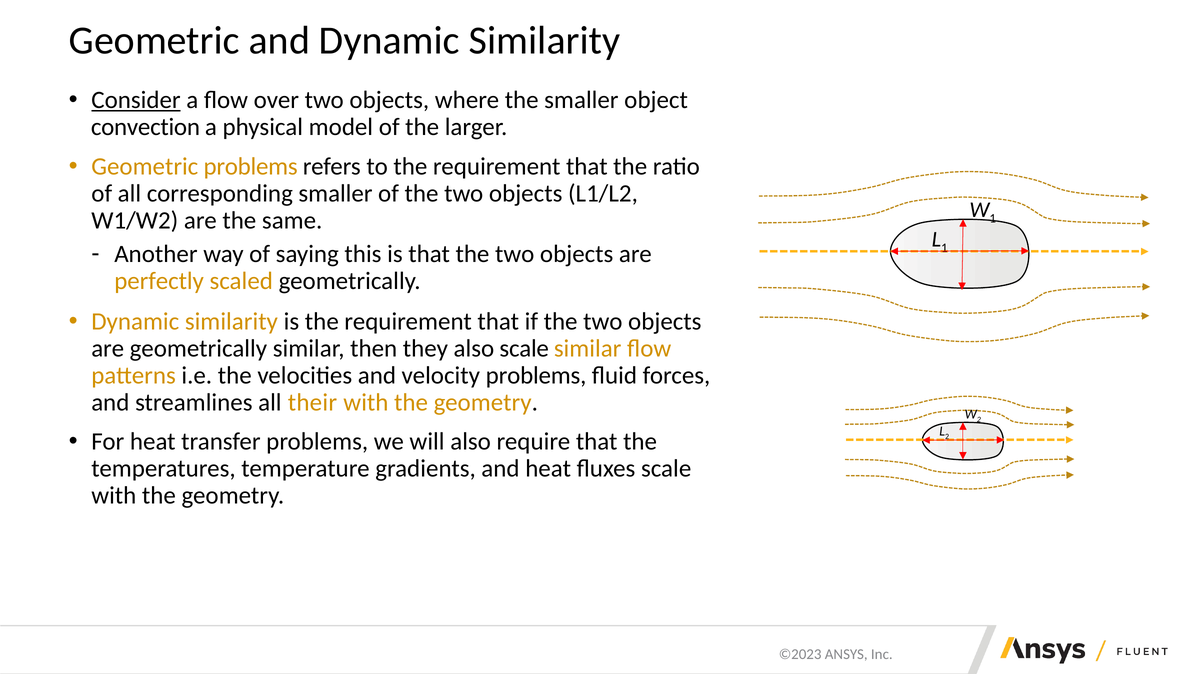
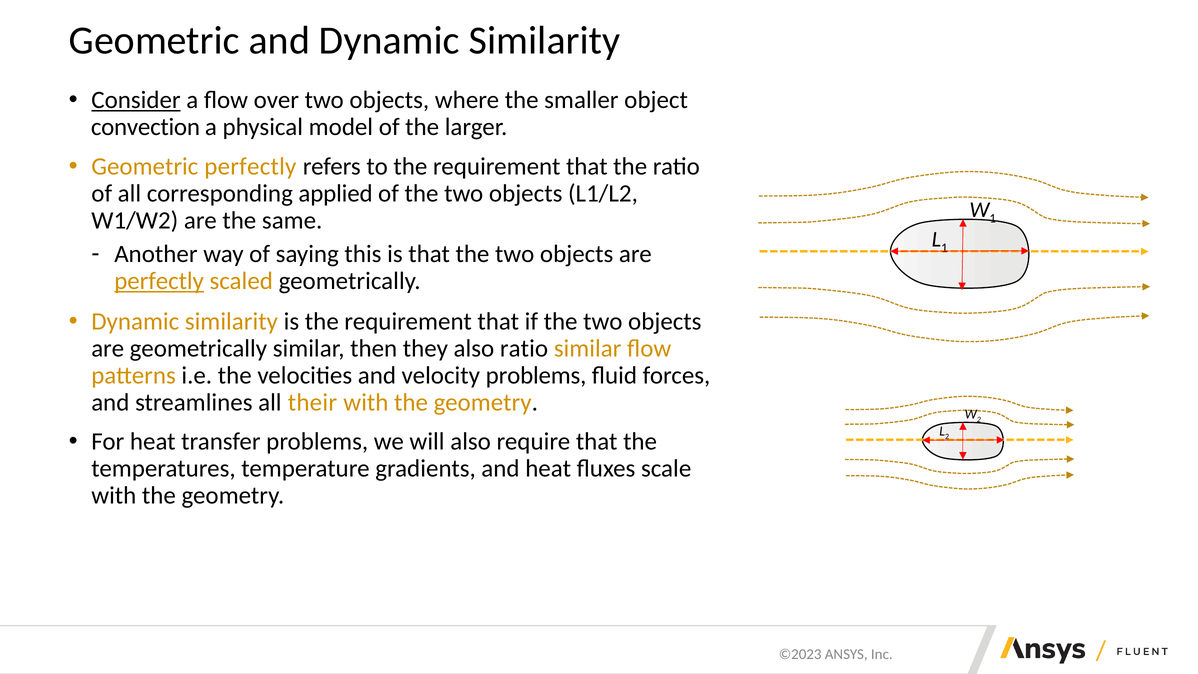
Geometric problems: problems -> perfectly
corresponding smaller: smaller -> applied
perfectly at (159, 281) underline: none -> present
also scale: scale -> ratio
